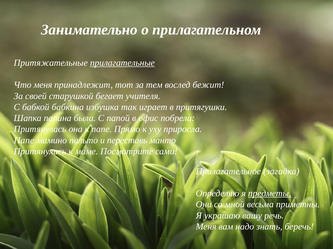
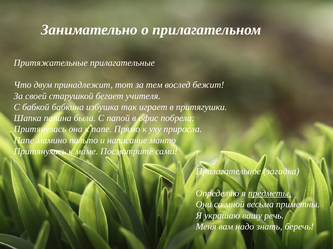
прилагательные underline: present -> none
Что меня: меня -> двум
переставь: переставь -> написание
